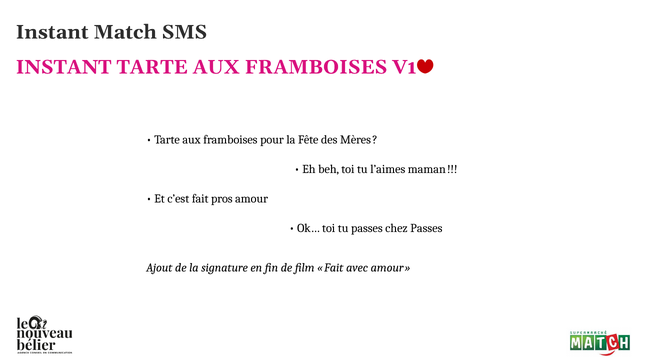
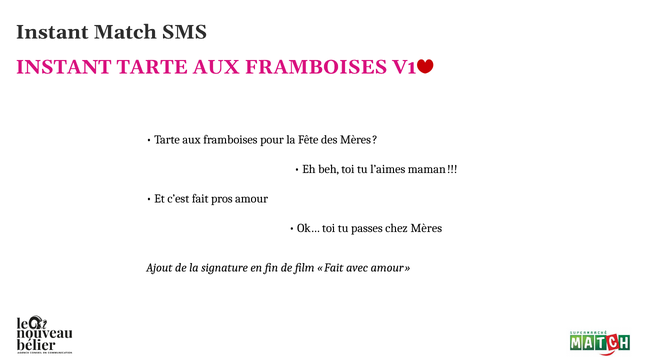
chez Passes: Passes -> Mères
